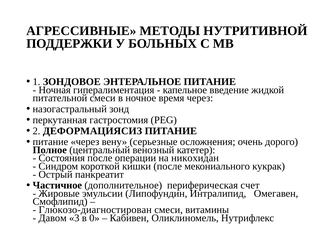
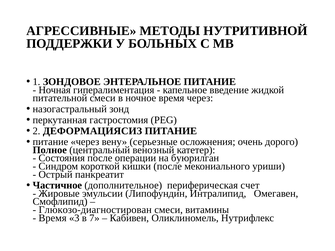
никохидан: никохидан -> буюрилган
кукрак: кукрак -> уриши
Давом at (53, 218): Давом -> Время
0: 0 -> 7
